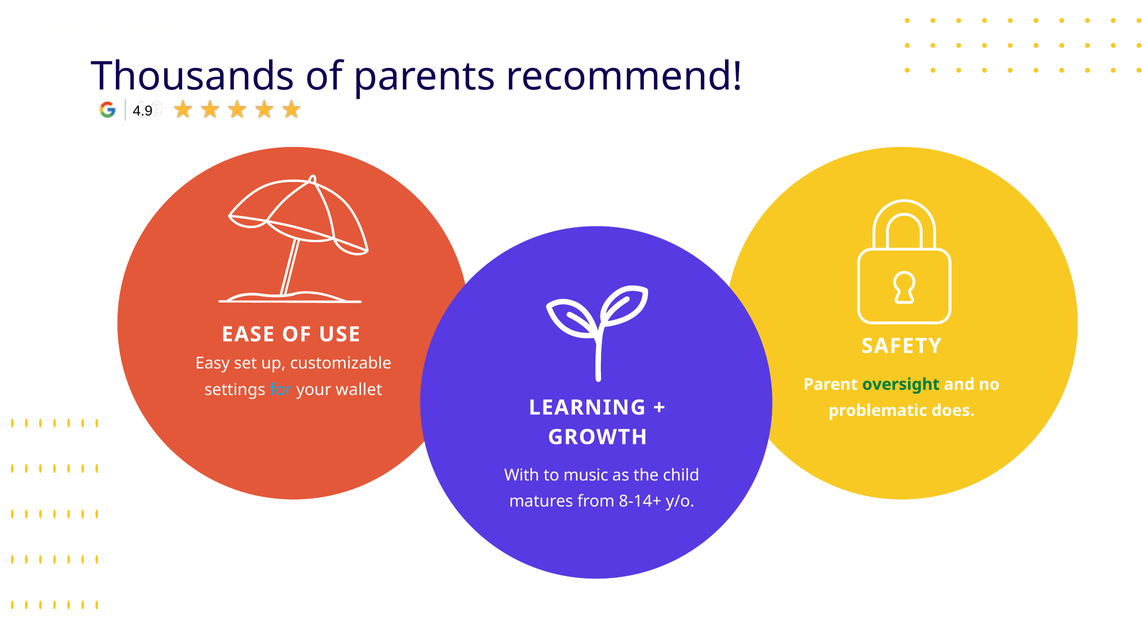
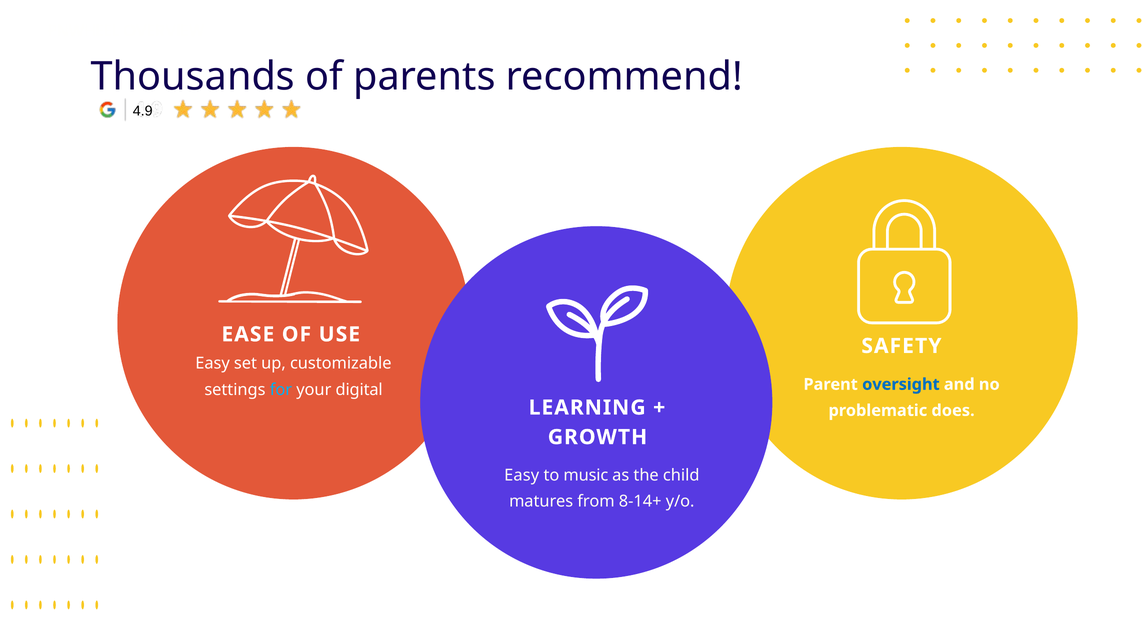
oversight colour: green -> blue
wallet: wallet -> digital
With at (522, 475): With -> Easy
